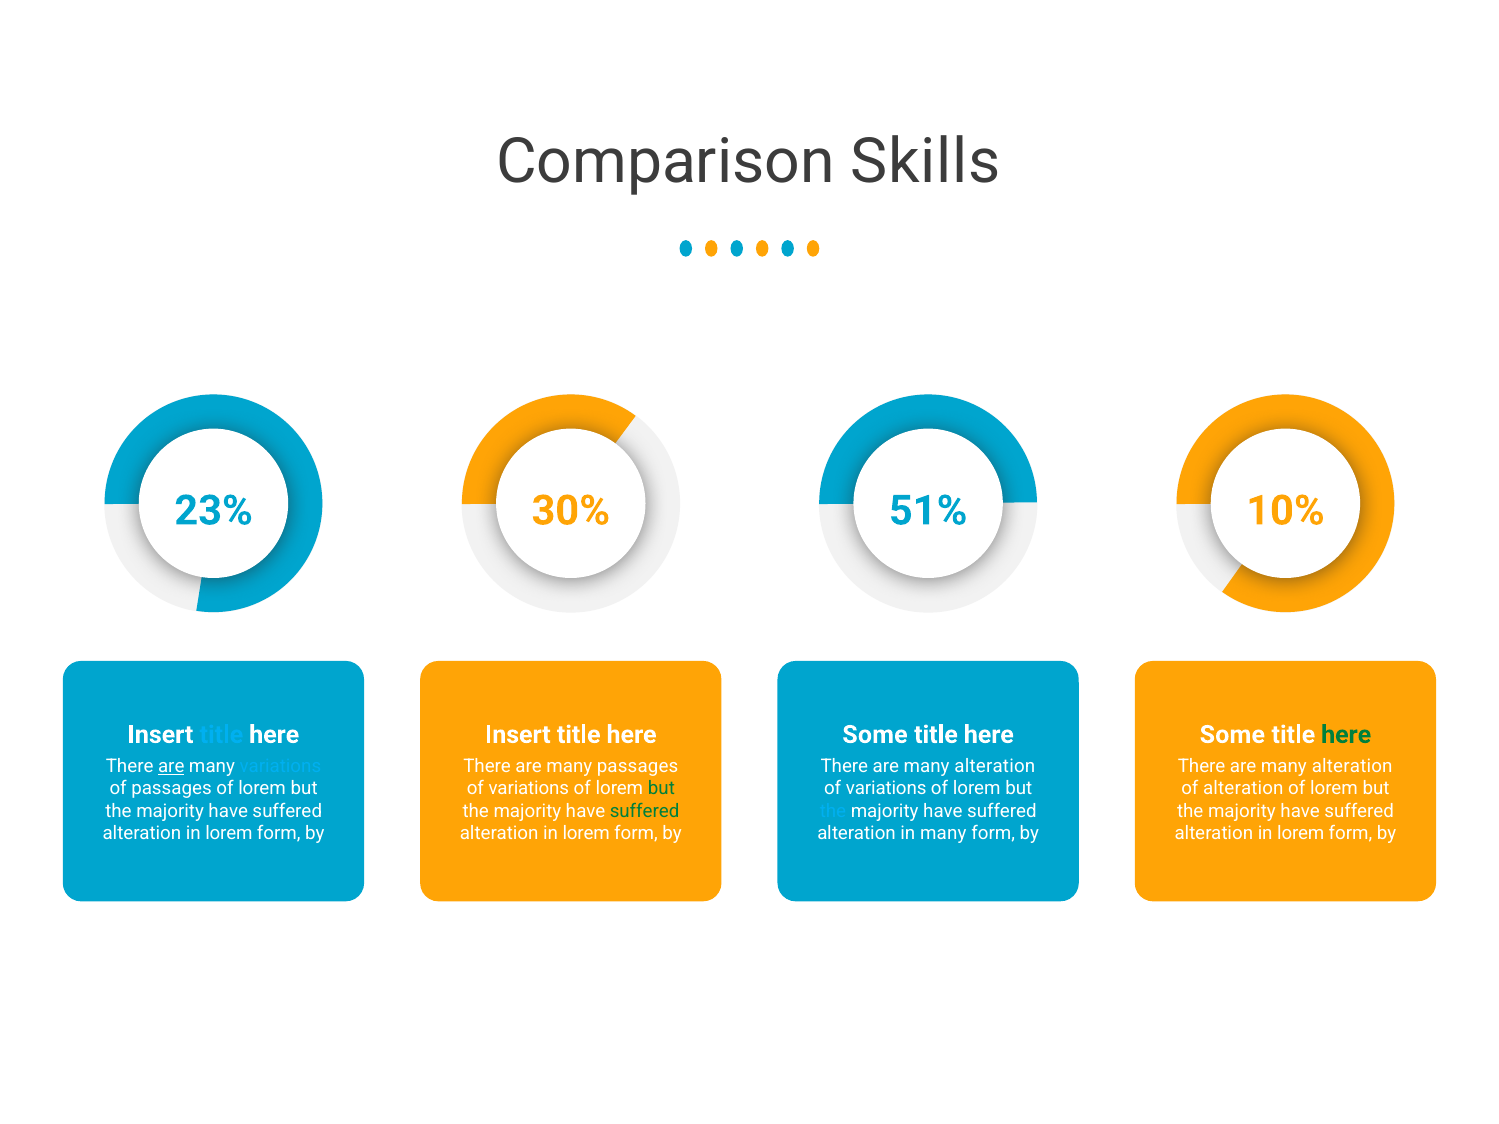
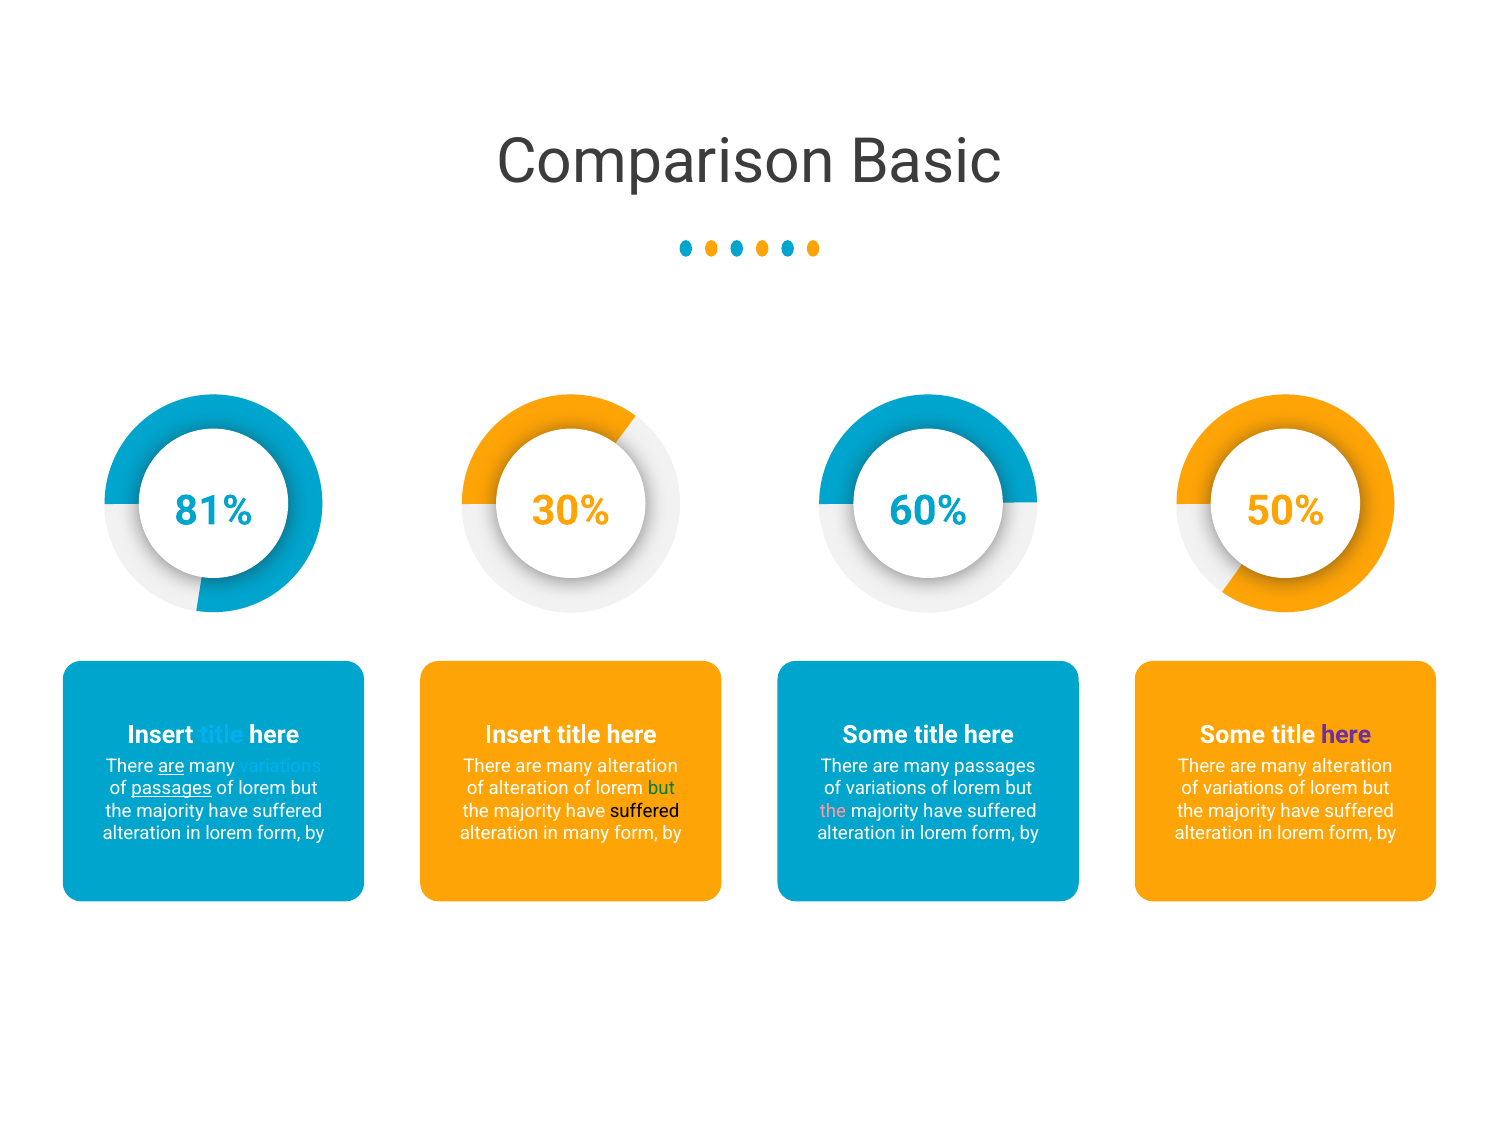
Skills: Skills -> Basic
23%: 23% -> 81%
51%: 51% -> 60%
10%: 10% -> 50%
here at (1346, 735) colour: green -> purple
passages at (638, 766): passages -> alteration
alteration at (995, 766): alteration -> passages
passages at (171, 789) underline: none -> present
variations at (529, 789): variations -> alteration
alteration at (1243, 789): alteration -> variations
suffered at (645, 811) colour: green -> black
the at (833, 811) colour: light blue -> pink
lorem at (586, 834): lorem -> many
many at (943, 834): many -> lorem
